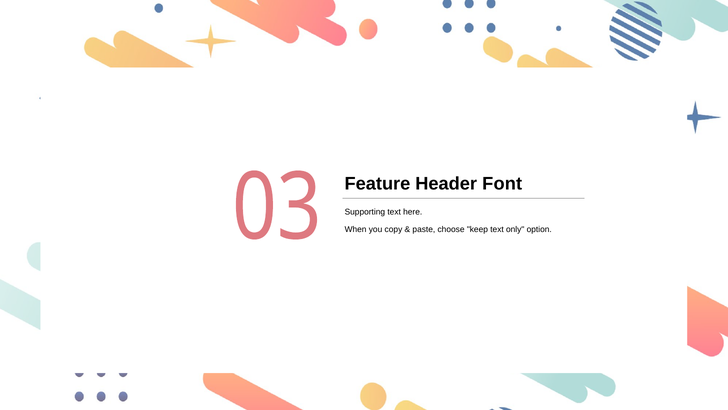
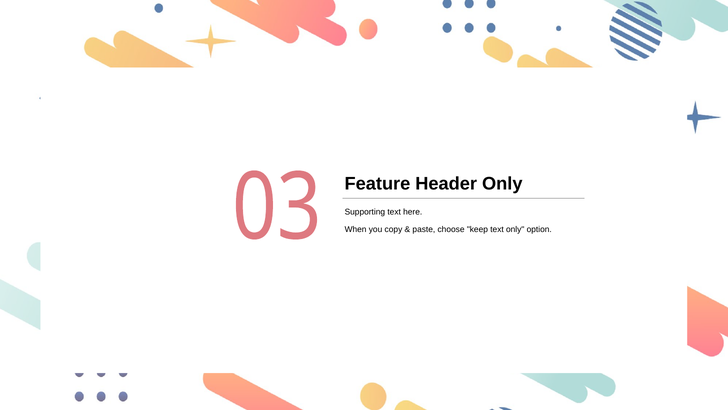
Header Font: Font -> Only
